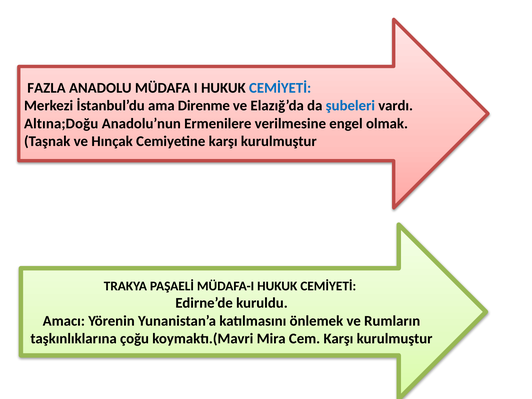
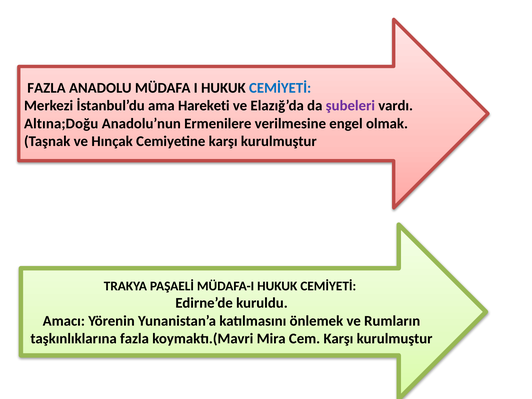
Direnme: Direnme -> Hareketi
şubeleri colour: blue -> purple
taşkınlıklarına çoğu: çoğu -> fazla
